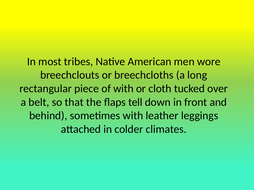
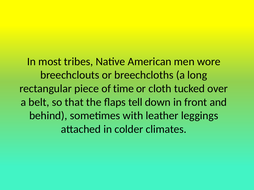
of with: with -> time
